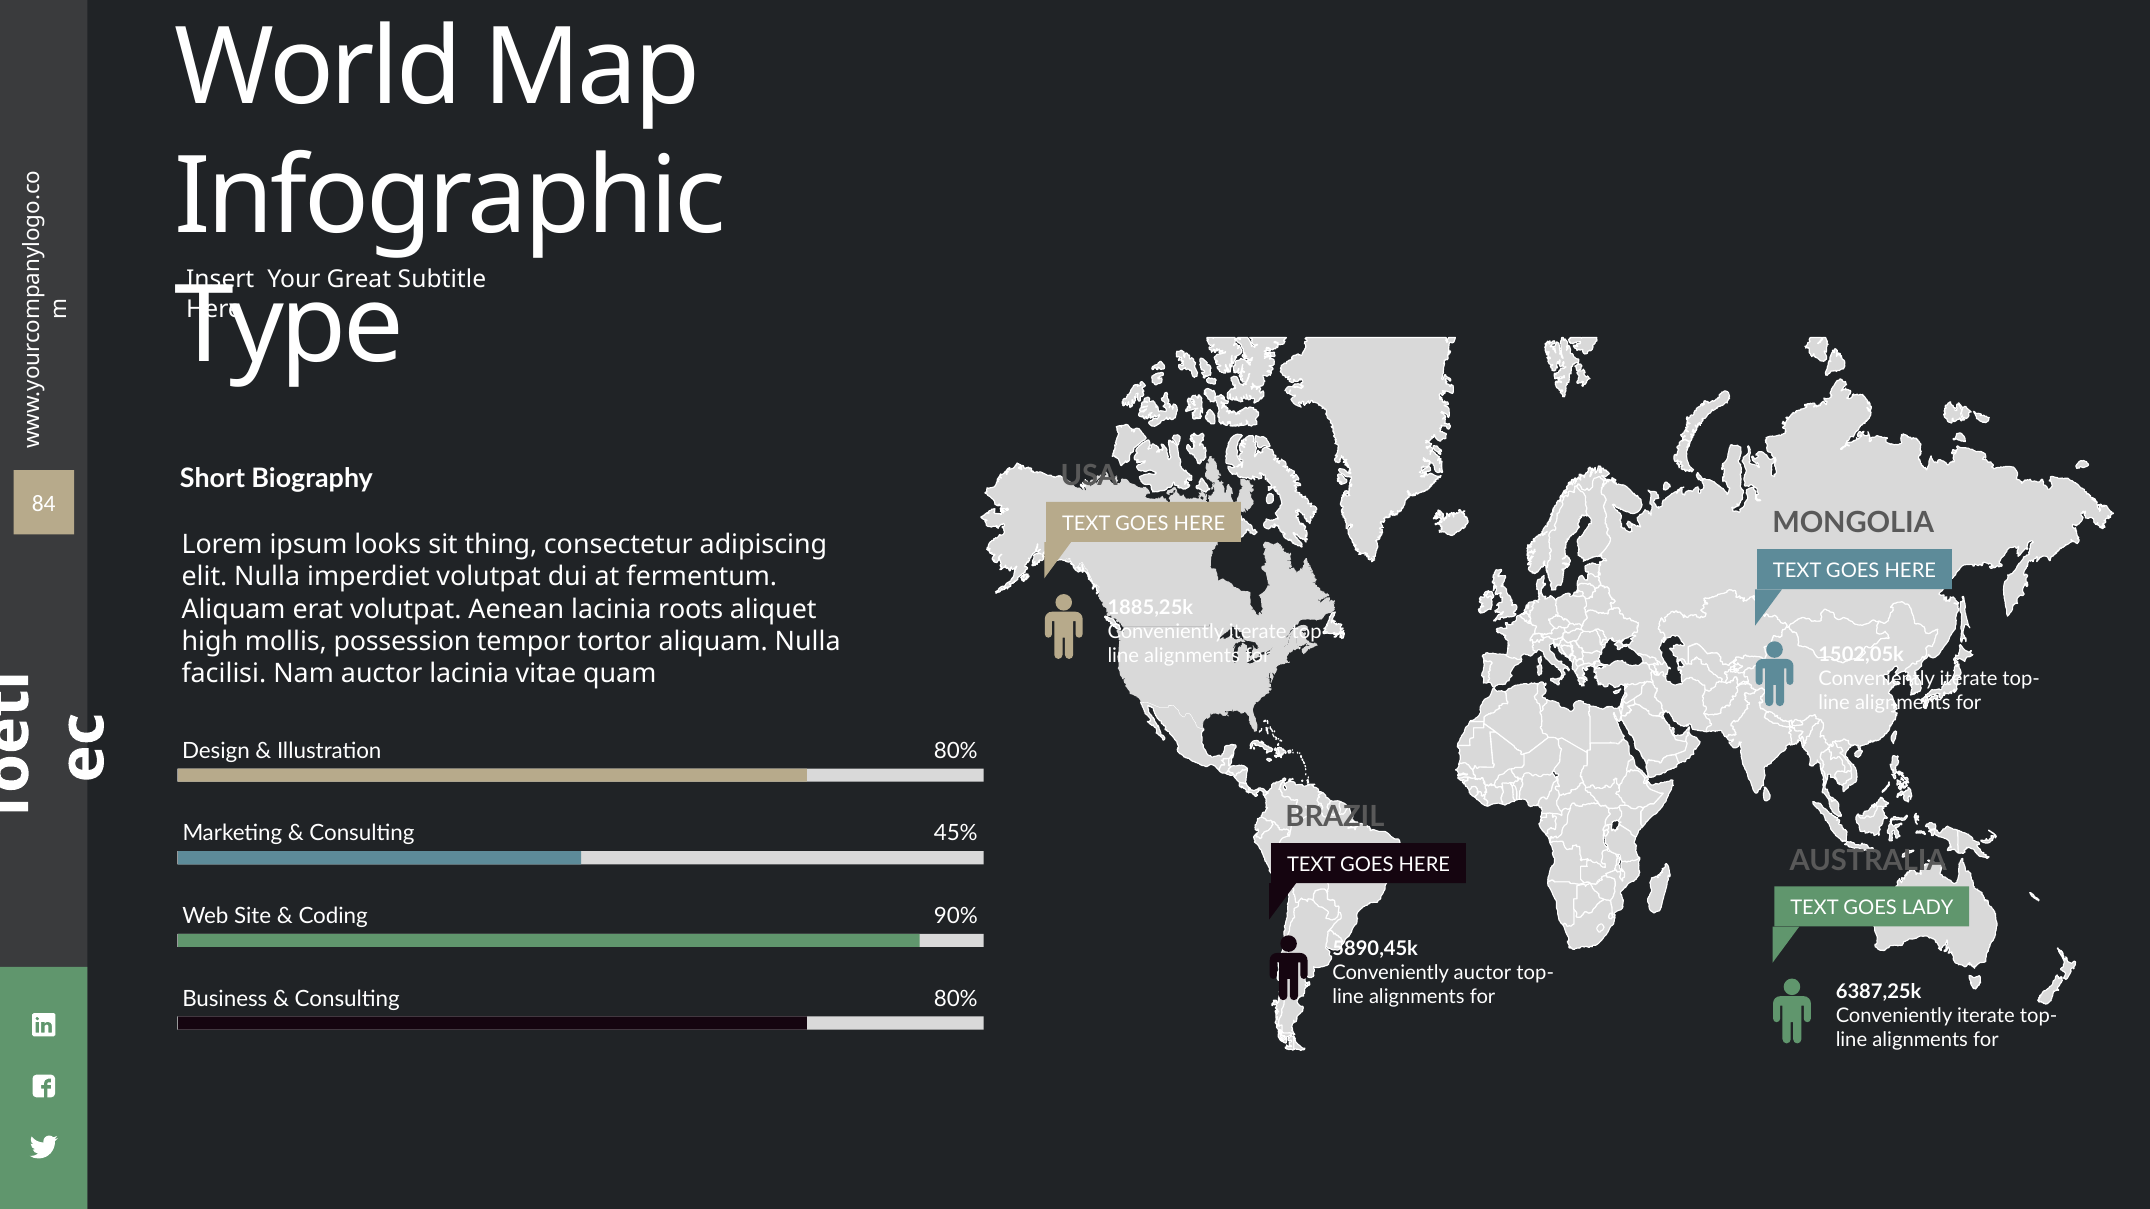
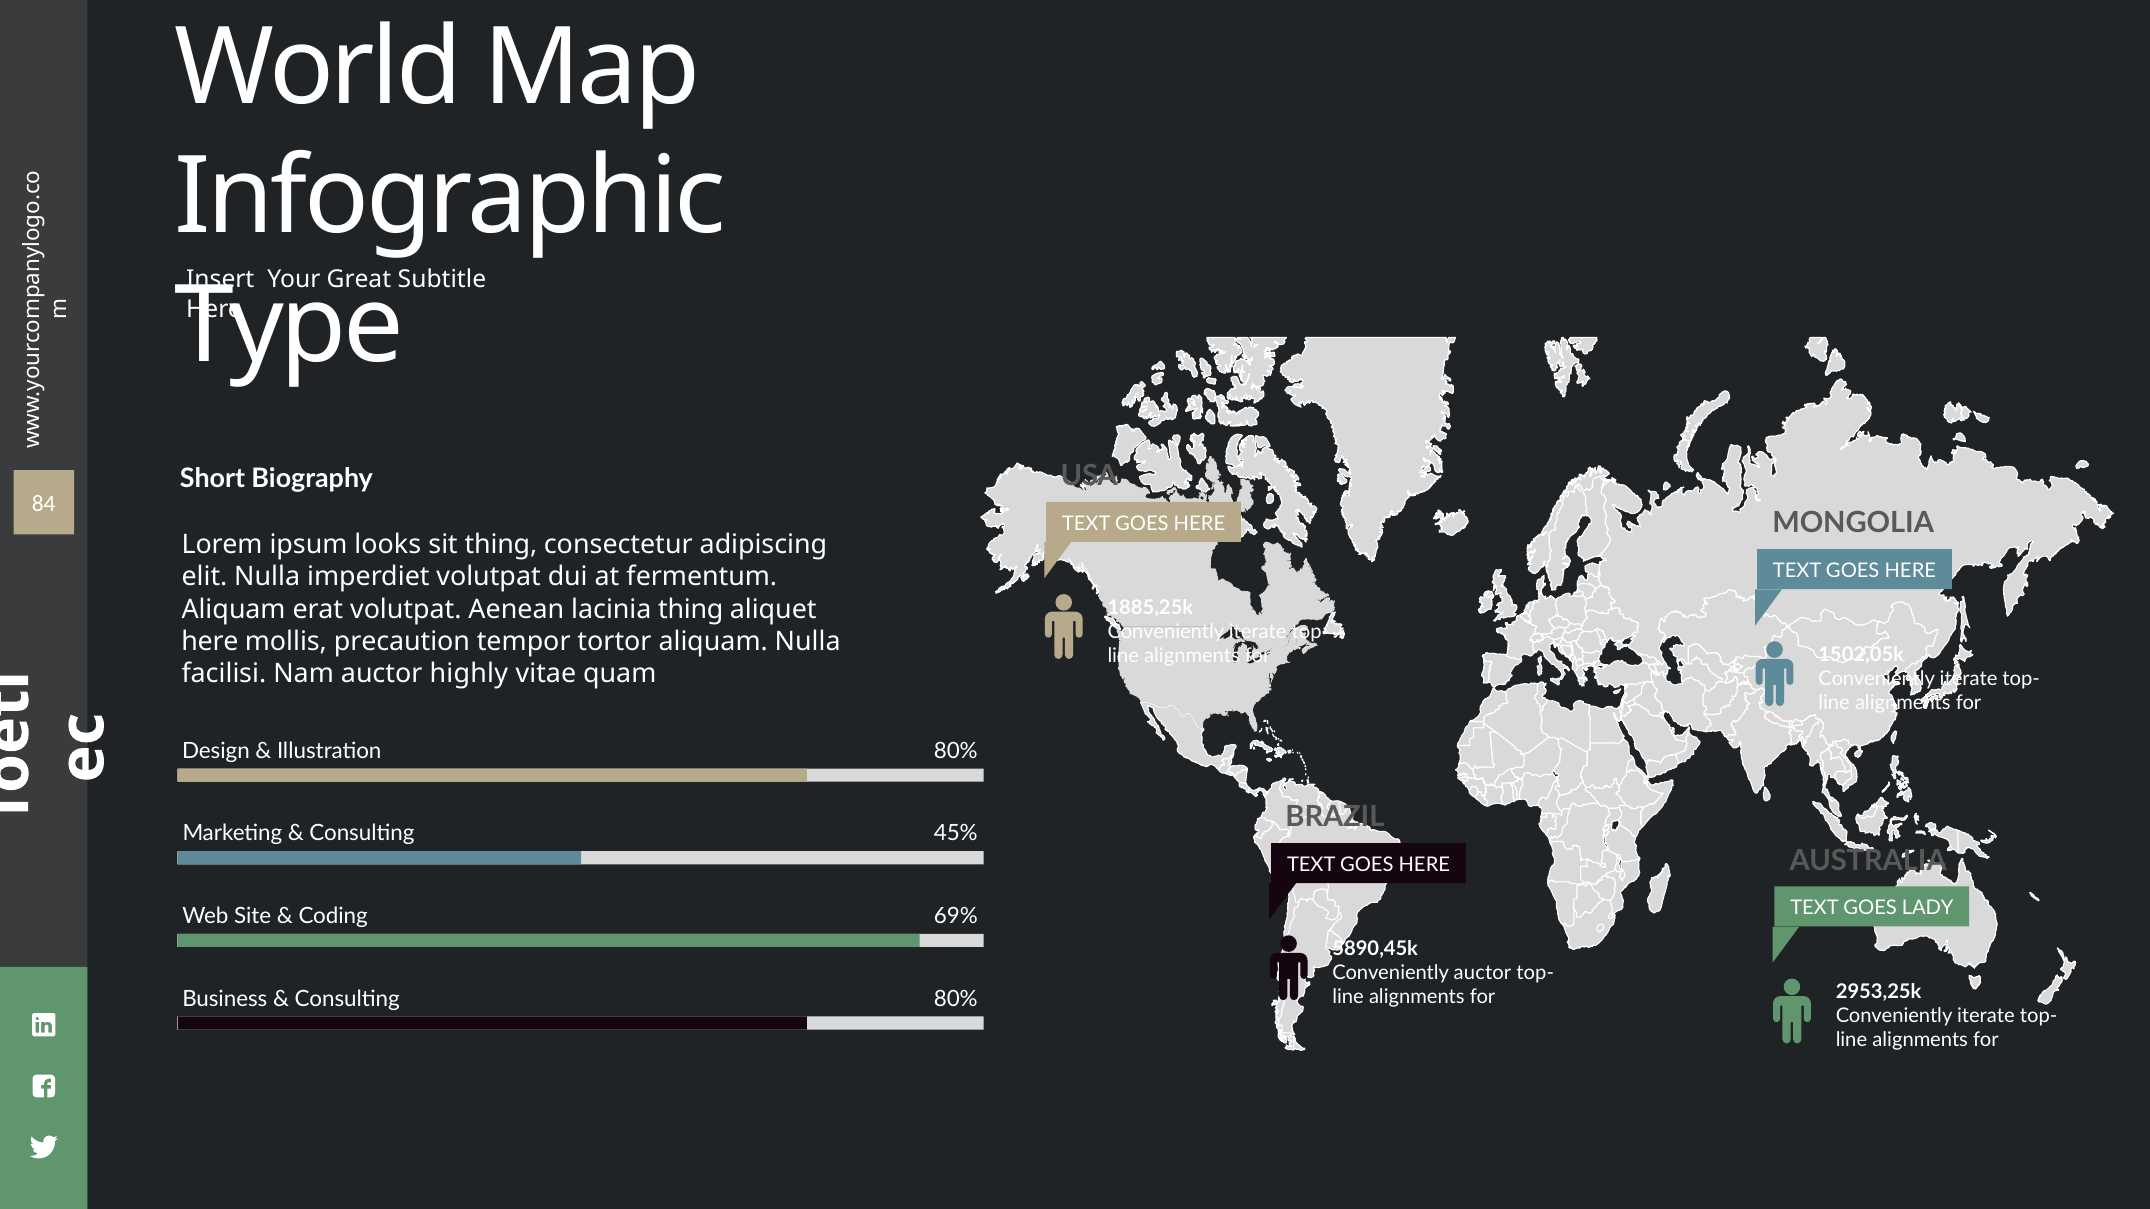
lacinia roots: roots -> thing
high at (210, 642): high -> here
possession: possession -> precaution
auctor lacinia: lacinia -> highly
90%: 90% -> 69%
6387,25k: 6387,25k -> 2953,25k
